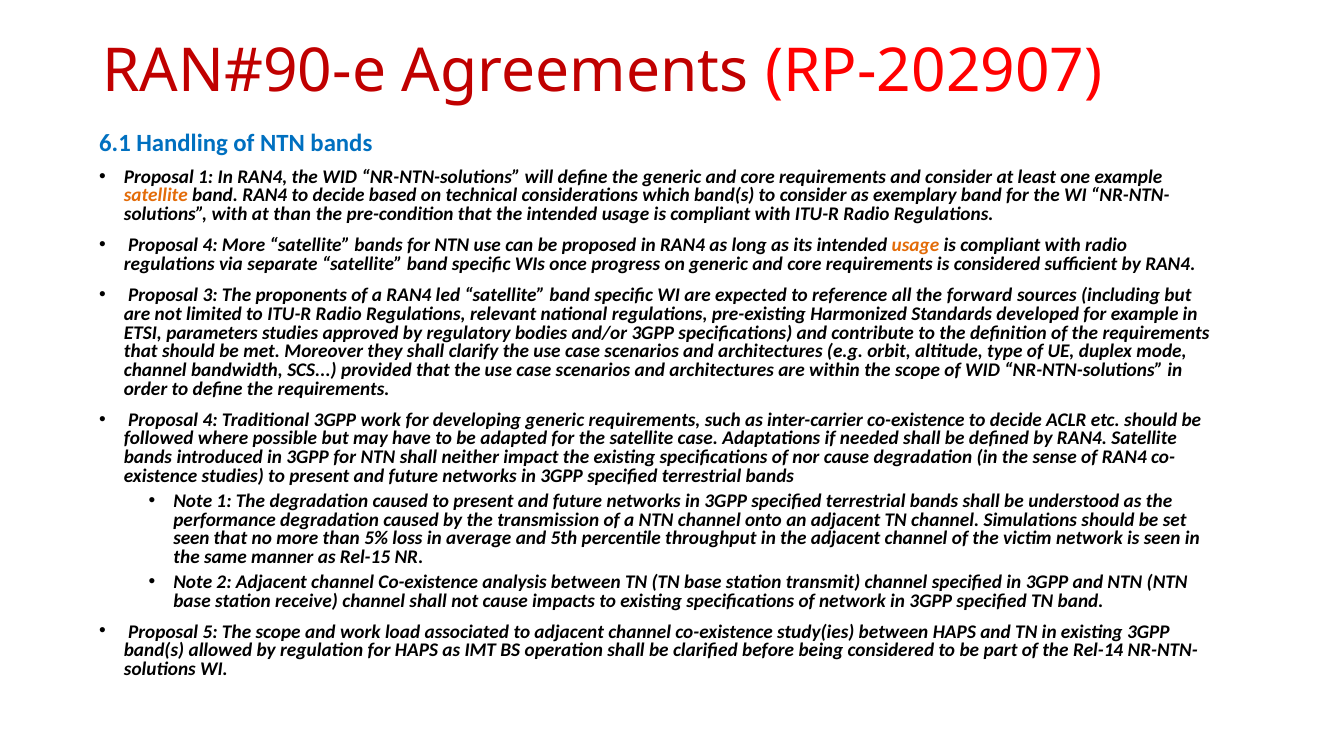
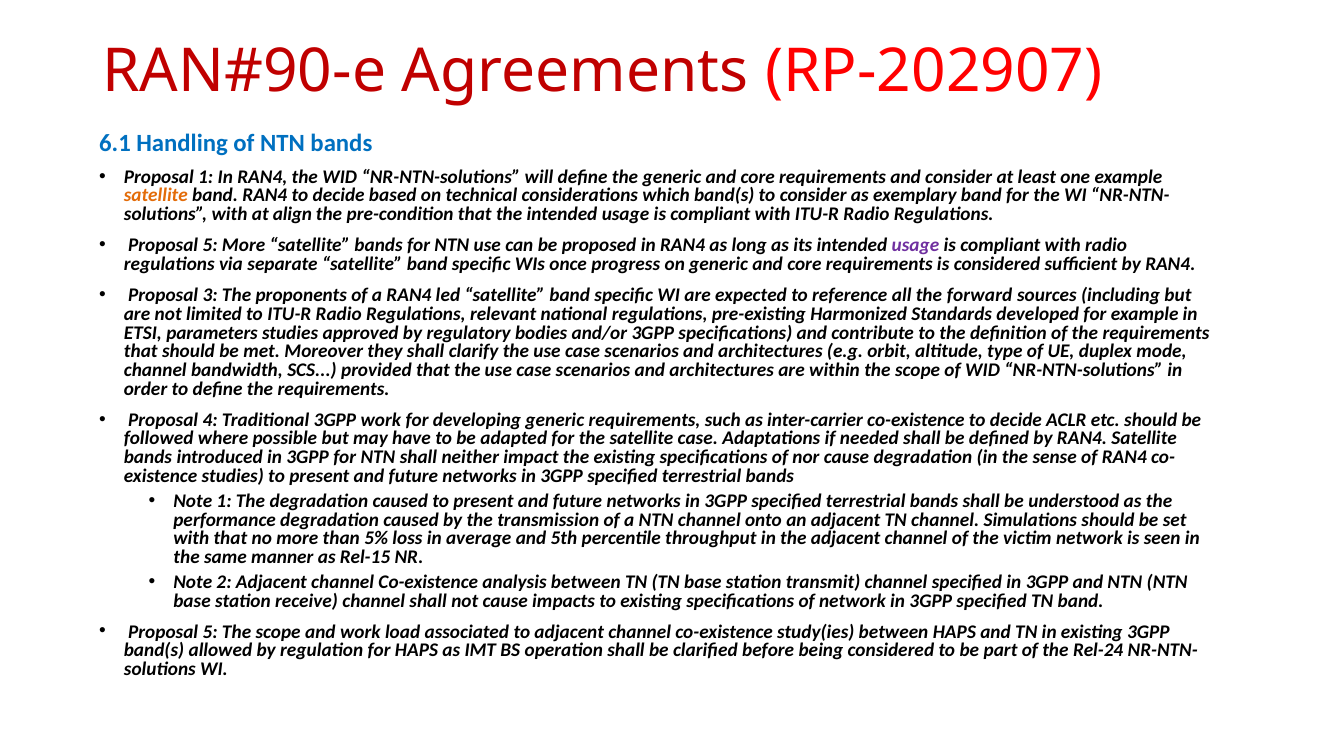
at than: than -> align
4 at (210, 245): 4 -> 5
usage at (915, 245) colour: orange -> purple
seen at (191, 538): seen -> with
Rel-14: Rel-14 -> Rel-24
